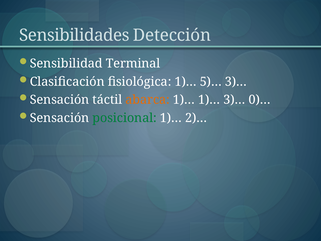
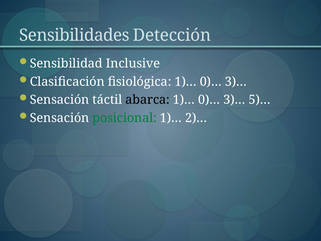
Terminal: Terminal -> Inclusive
fisiológica 1)… 5)…: 5)… -> 0)…
abarca colour: orange -> black
1)… at (209, 100): 1)… -> 0)…
0)…: 0)… -> 5)…
